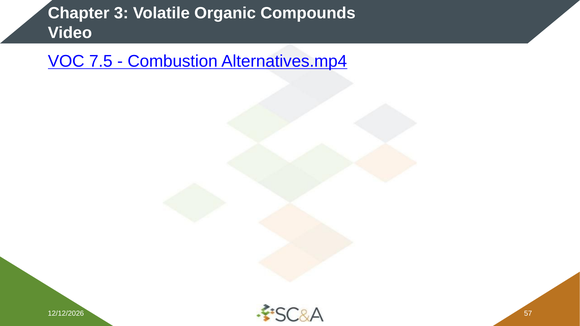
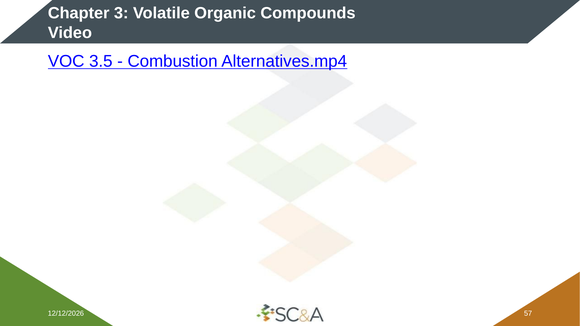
7.5: 7.5 -> 3.5
